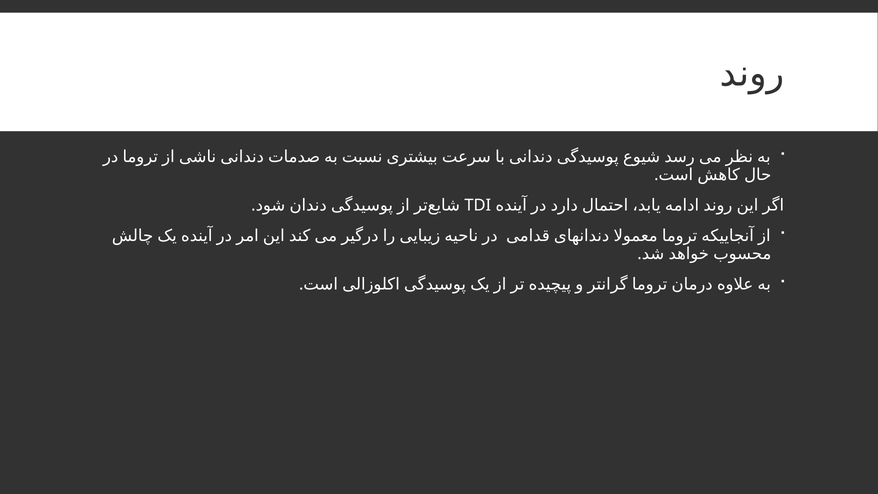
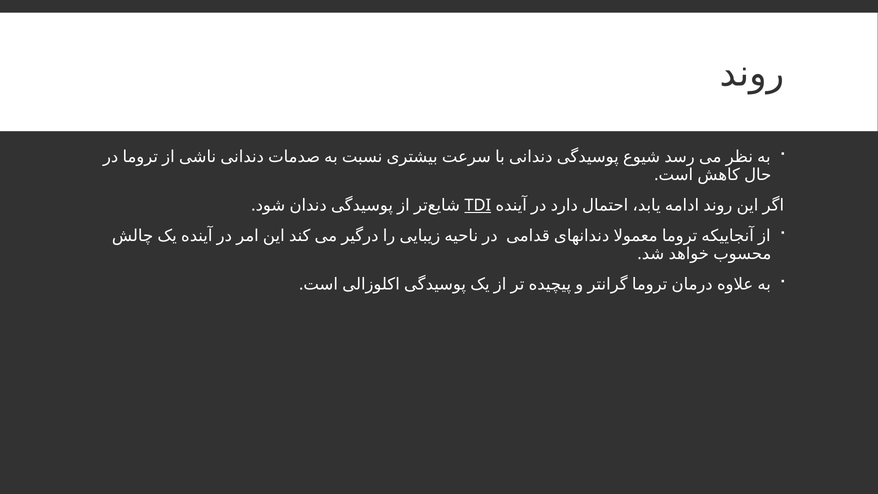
TDI underline: none -> present
